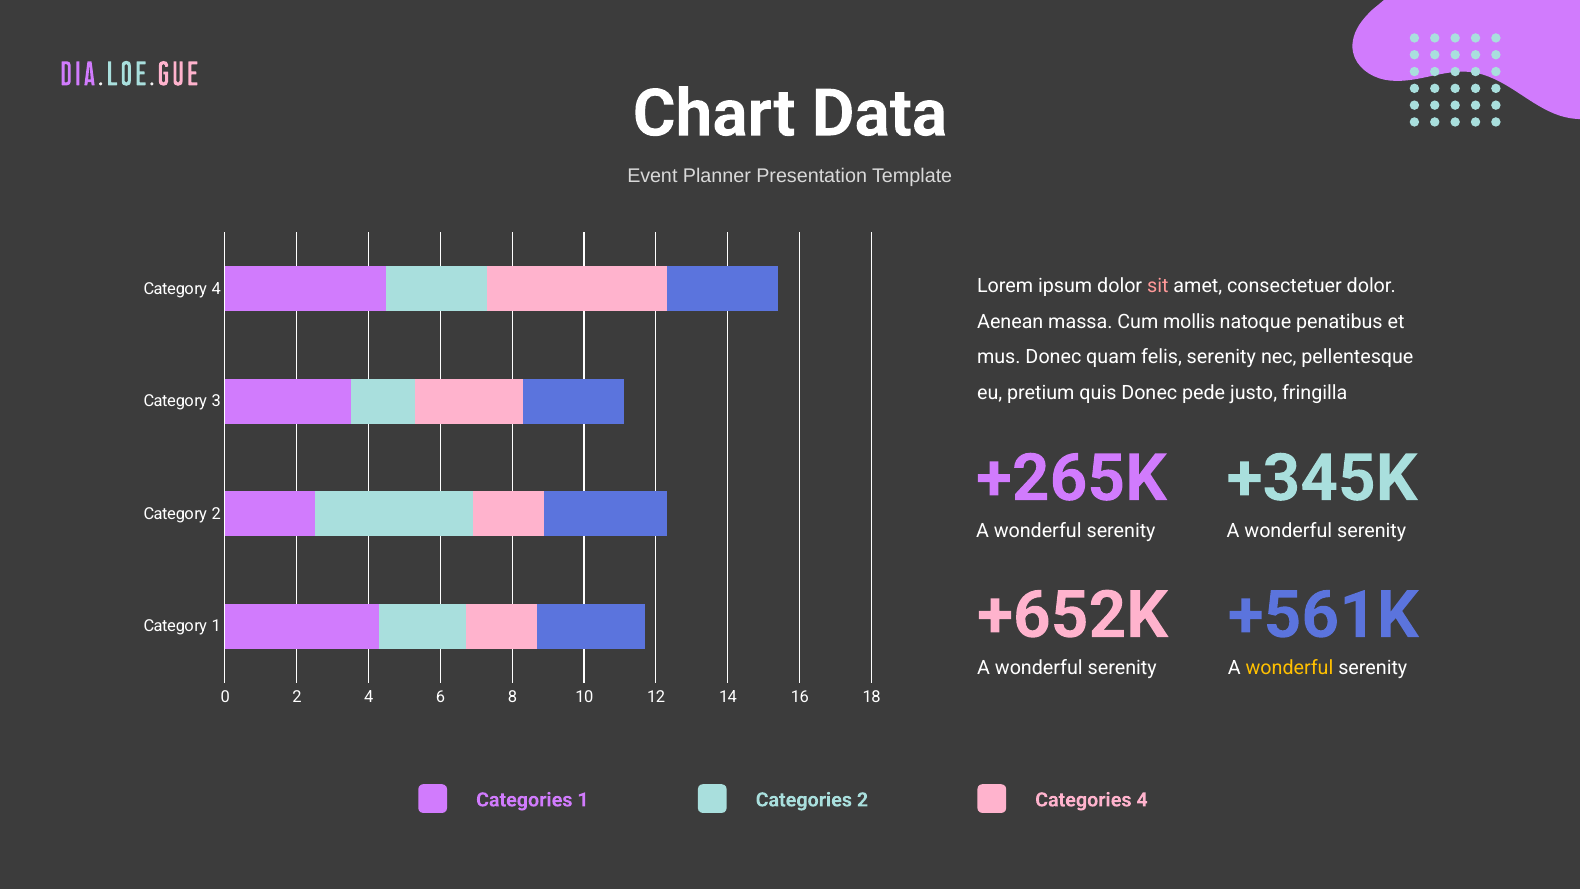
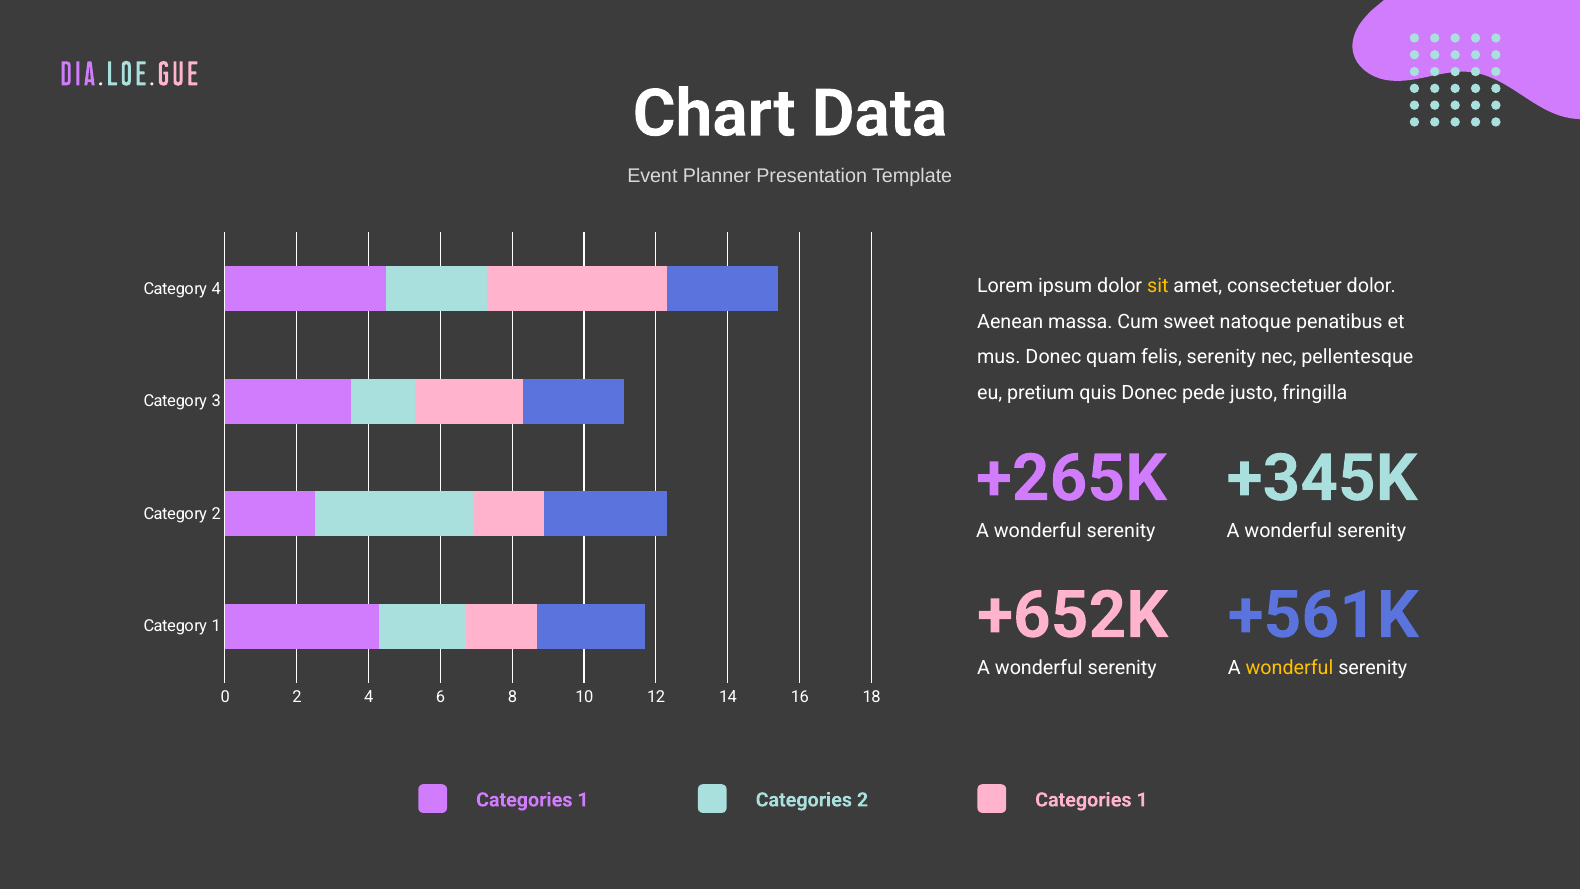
sit colour: pink -> yellow
mollis: mollis -> sweet
1 Categories 4: 4 -> 1
